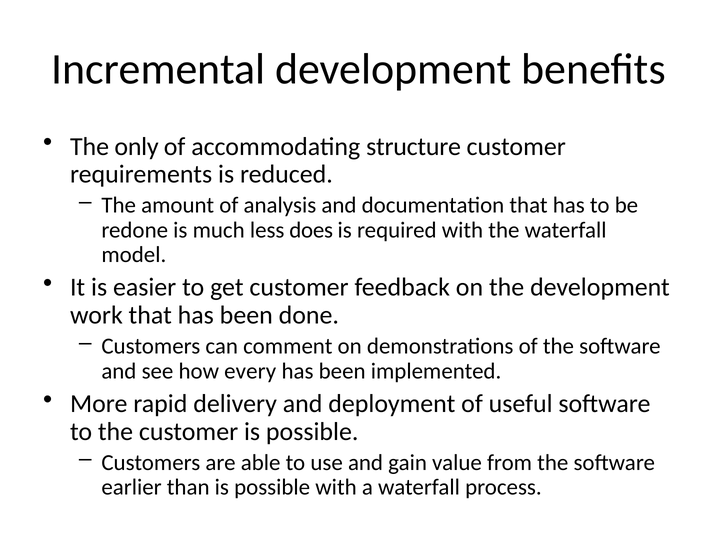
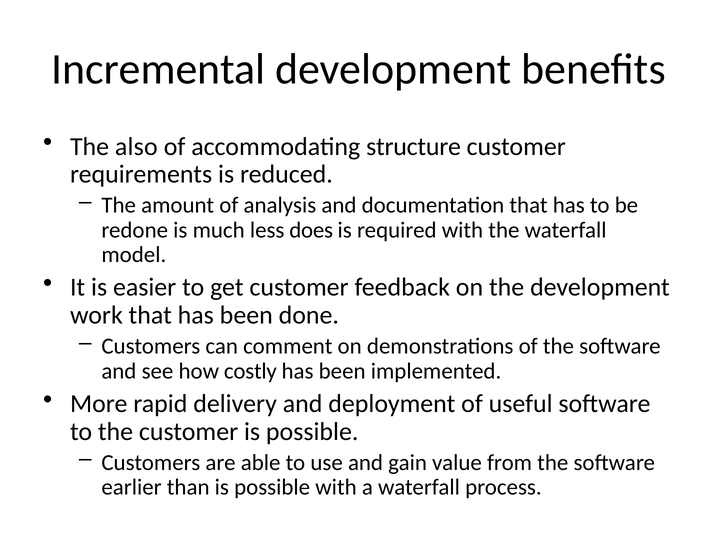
only: only -> also
every: every -> costly
